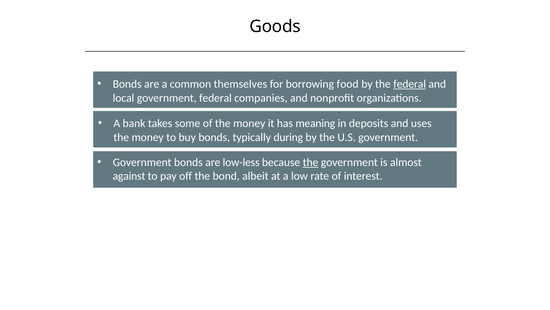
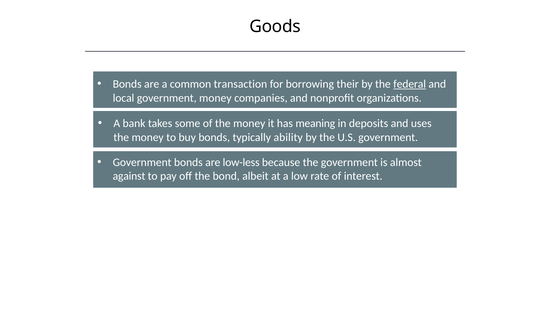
themselves: themselves -> transaction
food: food -> their
government federal: federal -> money
during: during -> ability
the at (311, 162) underline: present -> none
